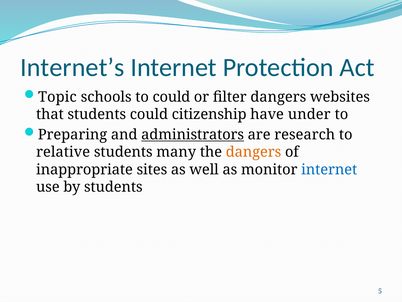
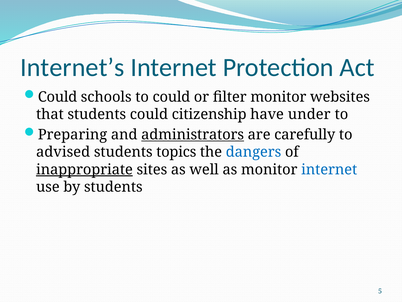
Topic at (57, 97): Topic -> Could
filter dangers: dangers -> monitor
research: research -> carefully
relative: relative -> advised
many: many -> topics
dangers at (254, 152) colour: orange -> blue
inappropriate underline: none -> present
